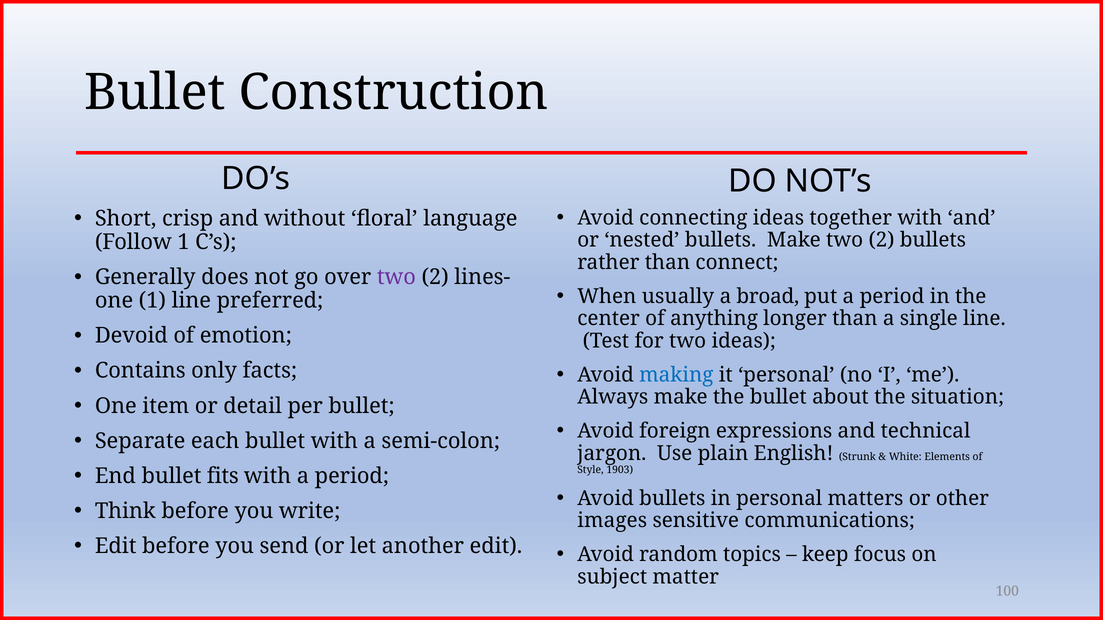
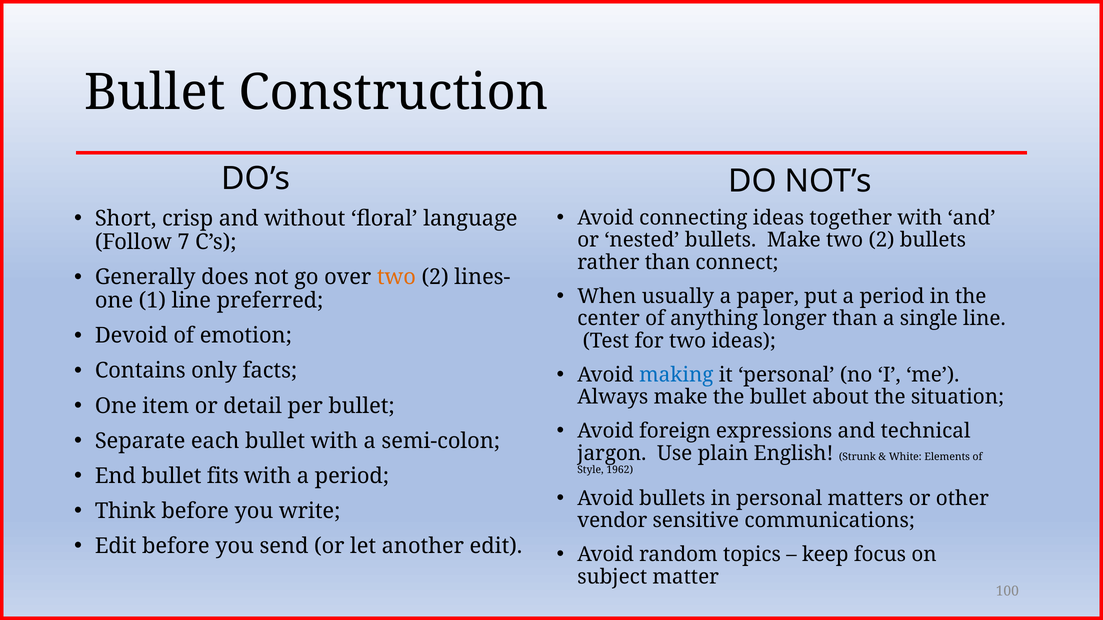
Follow 1: 1 -> 7
two at (396, 277) colour: purple -> orange
broad: broad -> paper
1903: 1903 -> 1962
images: images -> vendor
